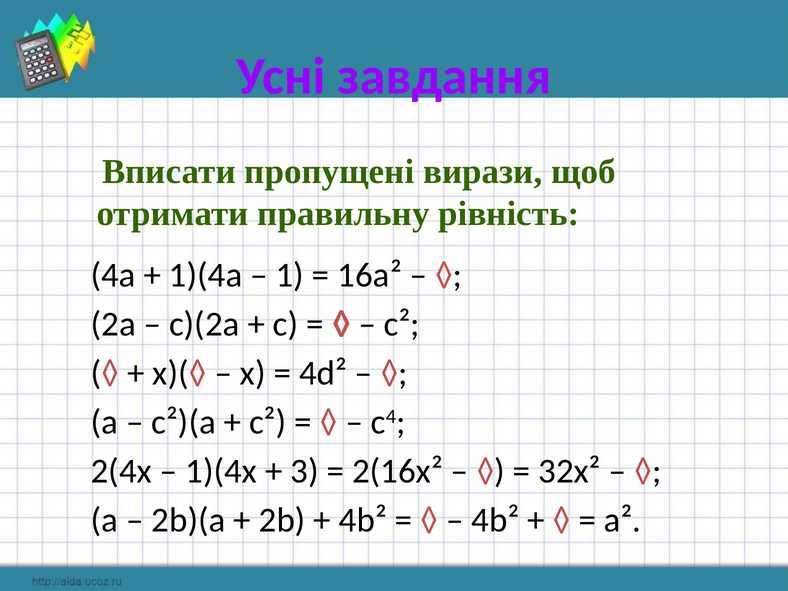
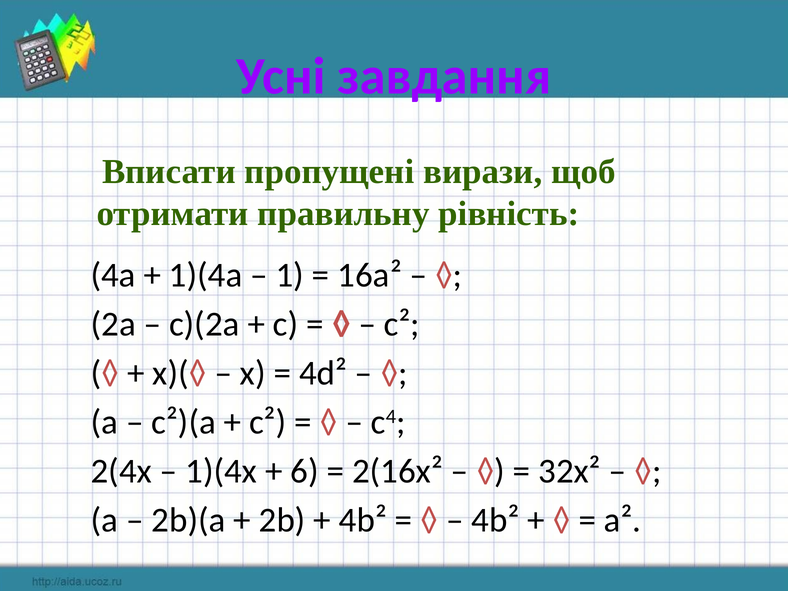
3: 3 -> 6
